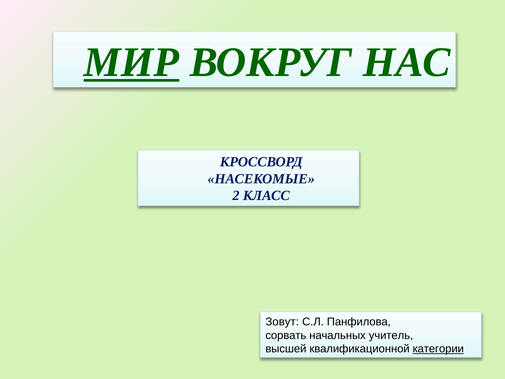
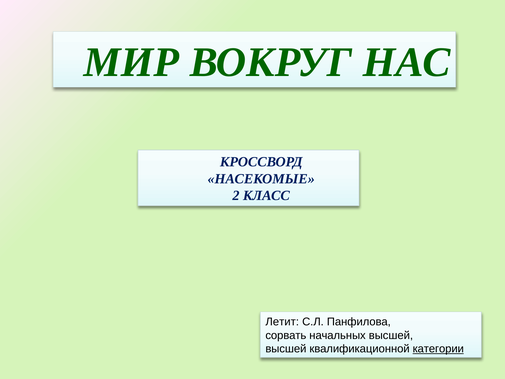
МИР underline: present -> none
Зовут: Зовут -> Летит
начальных учитель: учитель -> высшей
